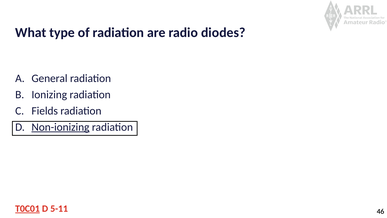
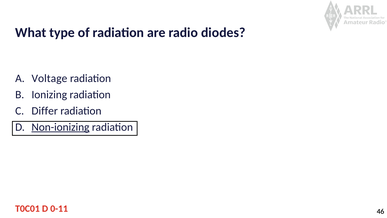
General: General -> Voltage
Fields: Fields -> Differ
T0C01 underline: present -> none
5-11: 5-11 -> 0-11
